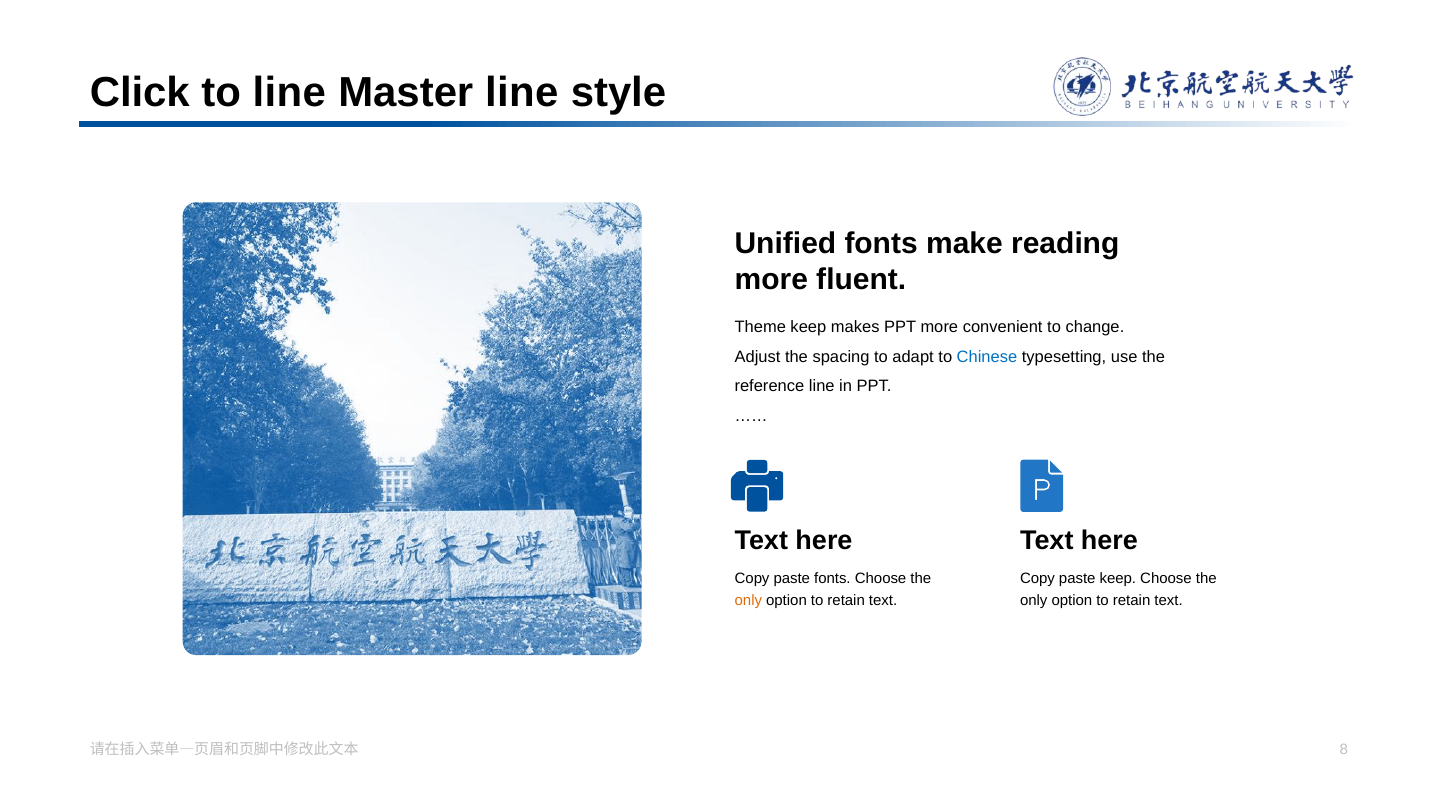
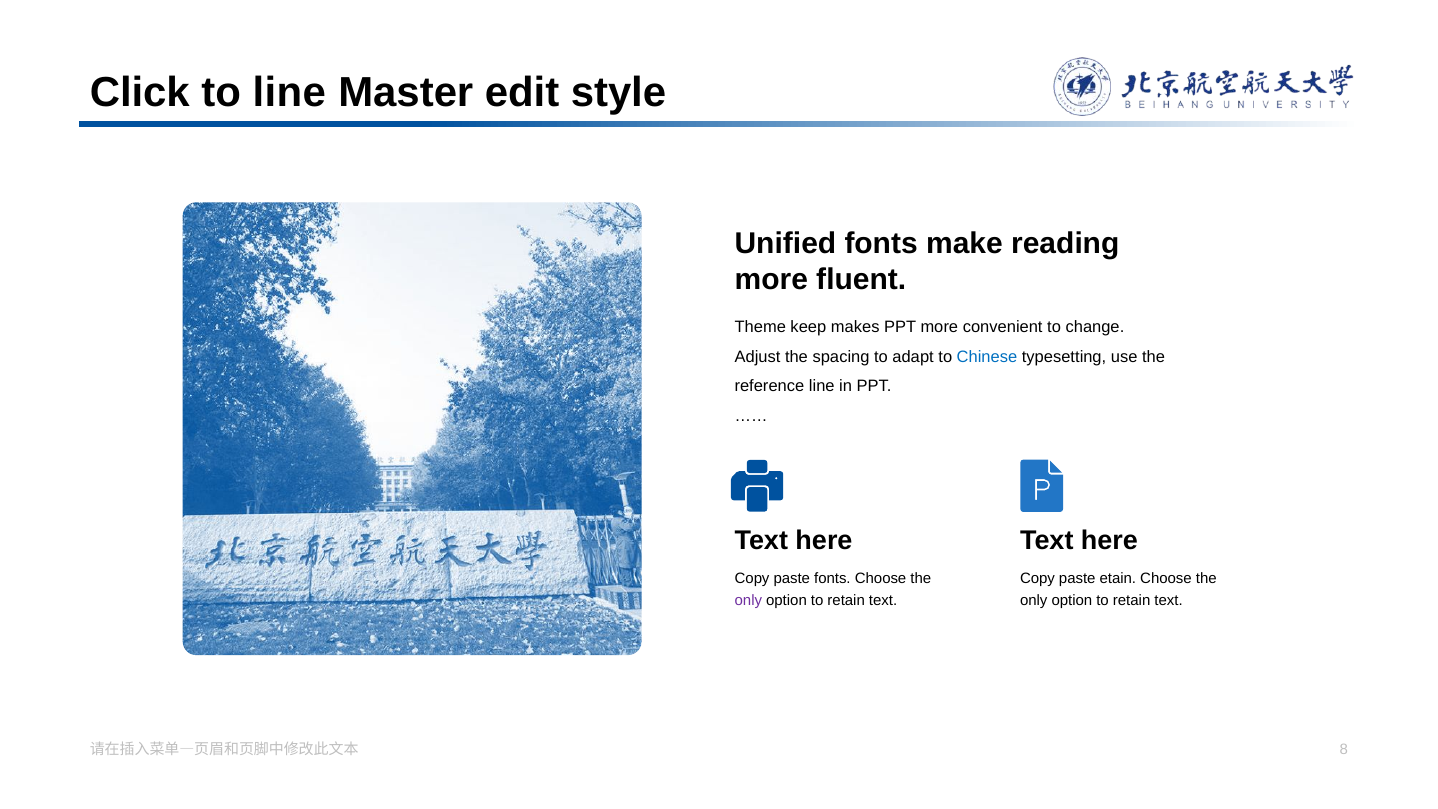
Master line: line -> edit
paste keep: keep -> etain
only at (748, 600) colour: orange -> purple
